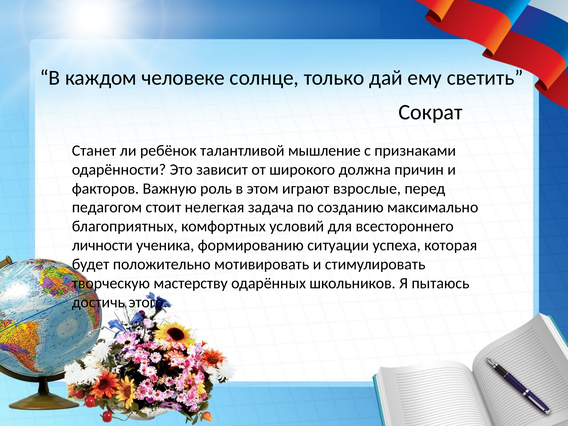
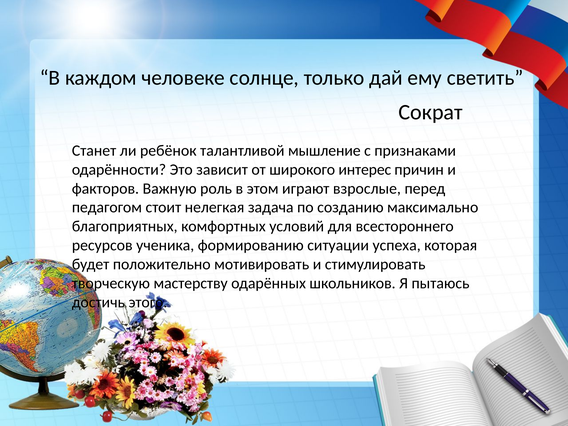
должна: должна -> интерес
личности: личности -> ресурсов
